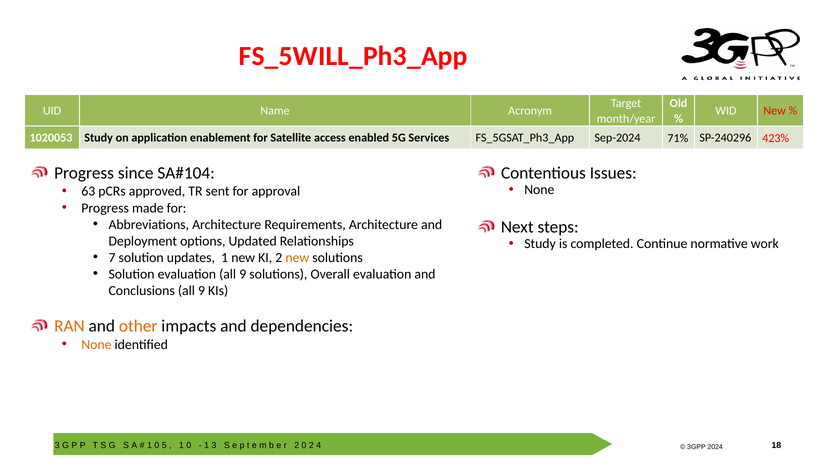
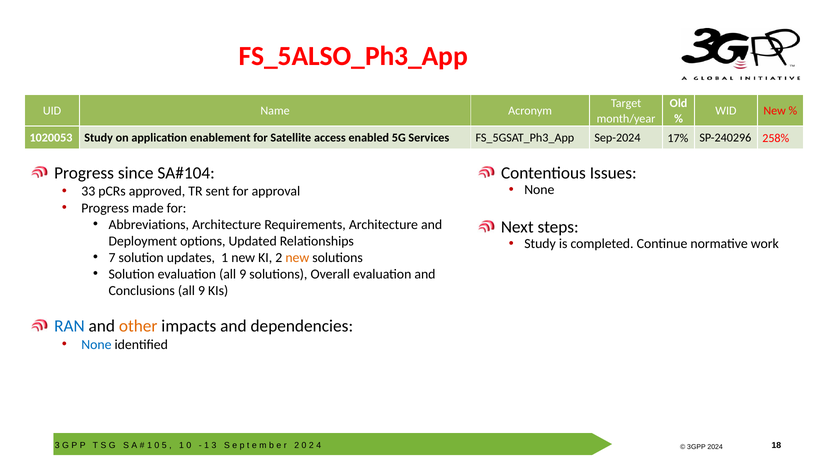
FS_5WILL_Ph3_App: FS_5WILL_Ph3_App -> FS_5ALSO_Ph3_App
71%: 71% -> 17%
423%: 423% -> 258%
63: 63 -> 33
RAN colour: orange -> blue
None at (96, 344) colour: orange -> blue
